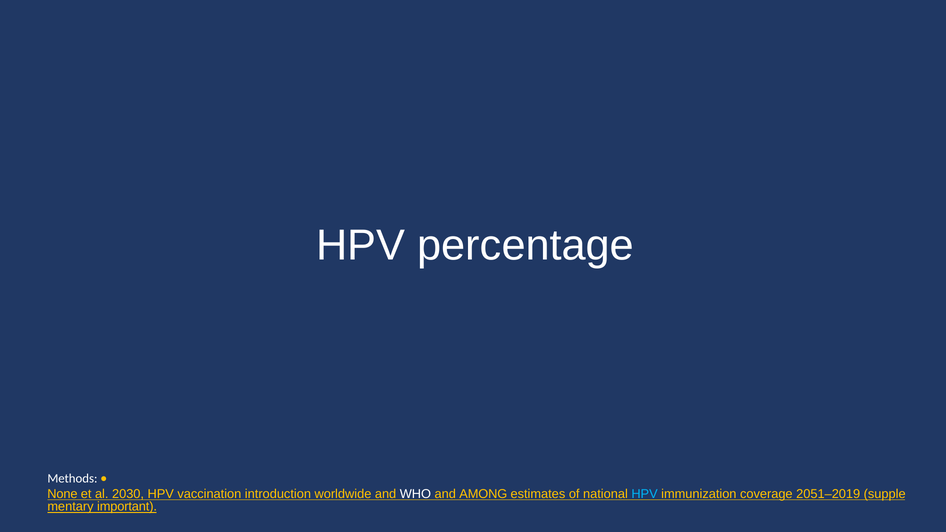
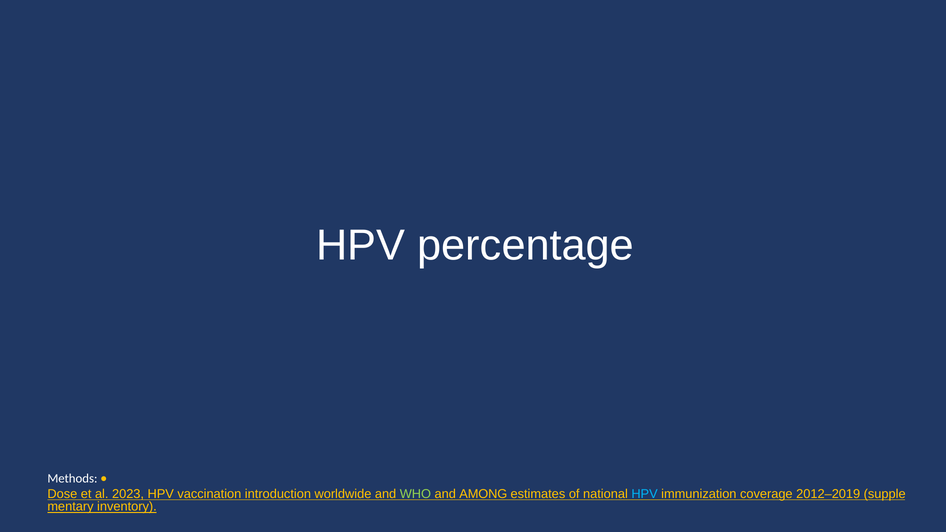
None: None -> Dose
2030: 2030 -> 2023
WHO colour: white -> light green
2051–2019: 2051–2019 -> 2012–2019
important: important -> inventory
